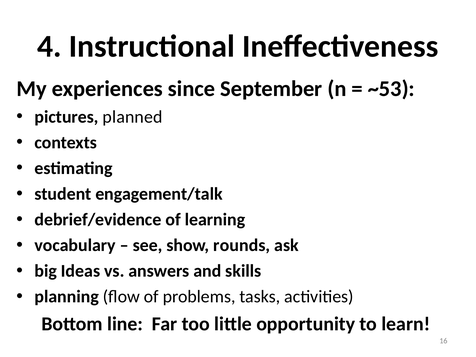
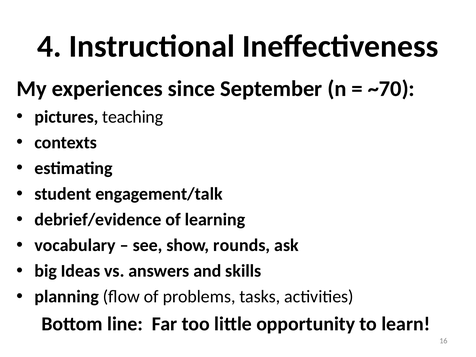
~53: ~53 -> ~70
planned: planned -> teaching
